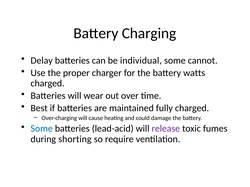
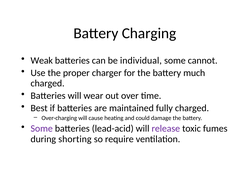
Delay: Delay -> Weak
watts: watts -> much
Some at (42, 129) colour: blue -> purple
